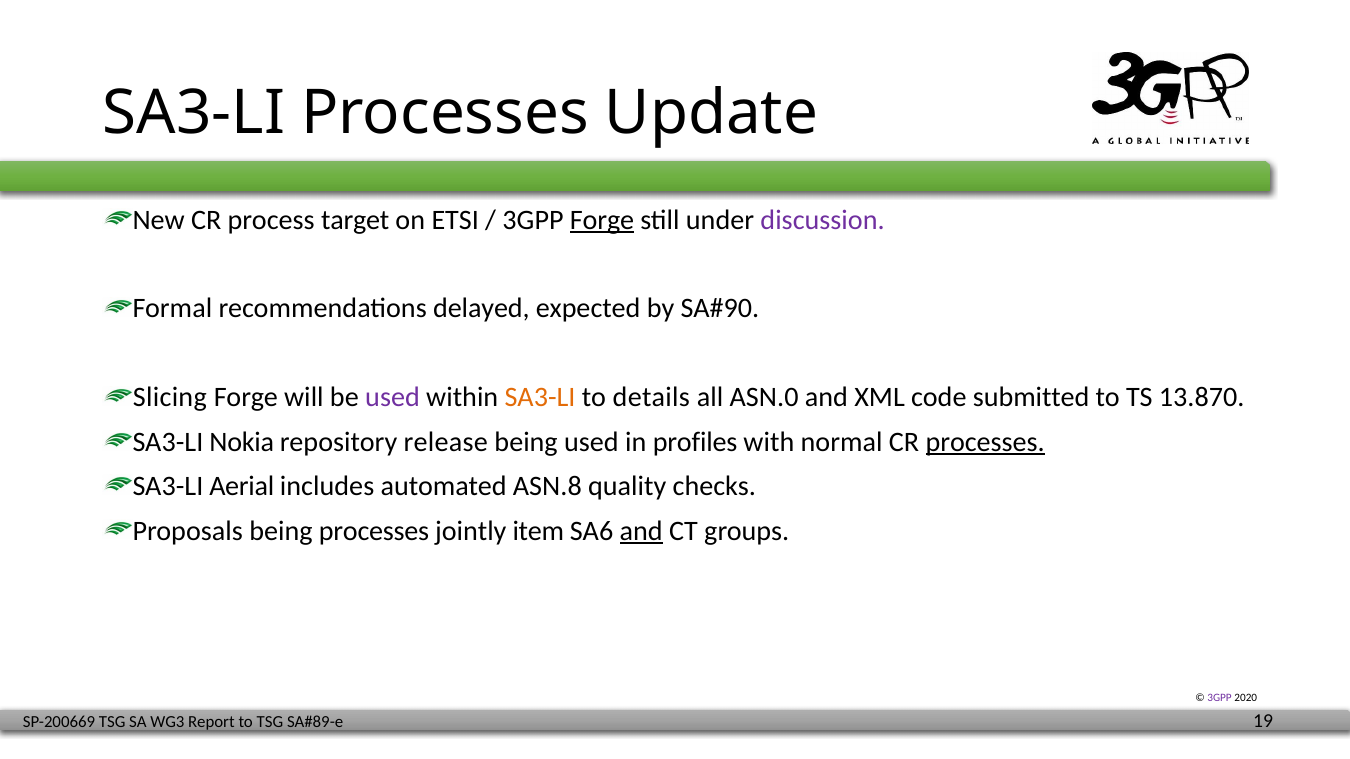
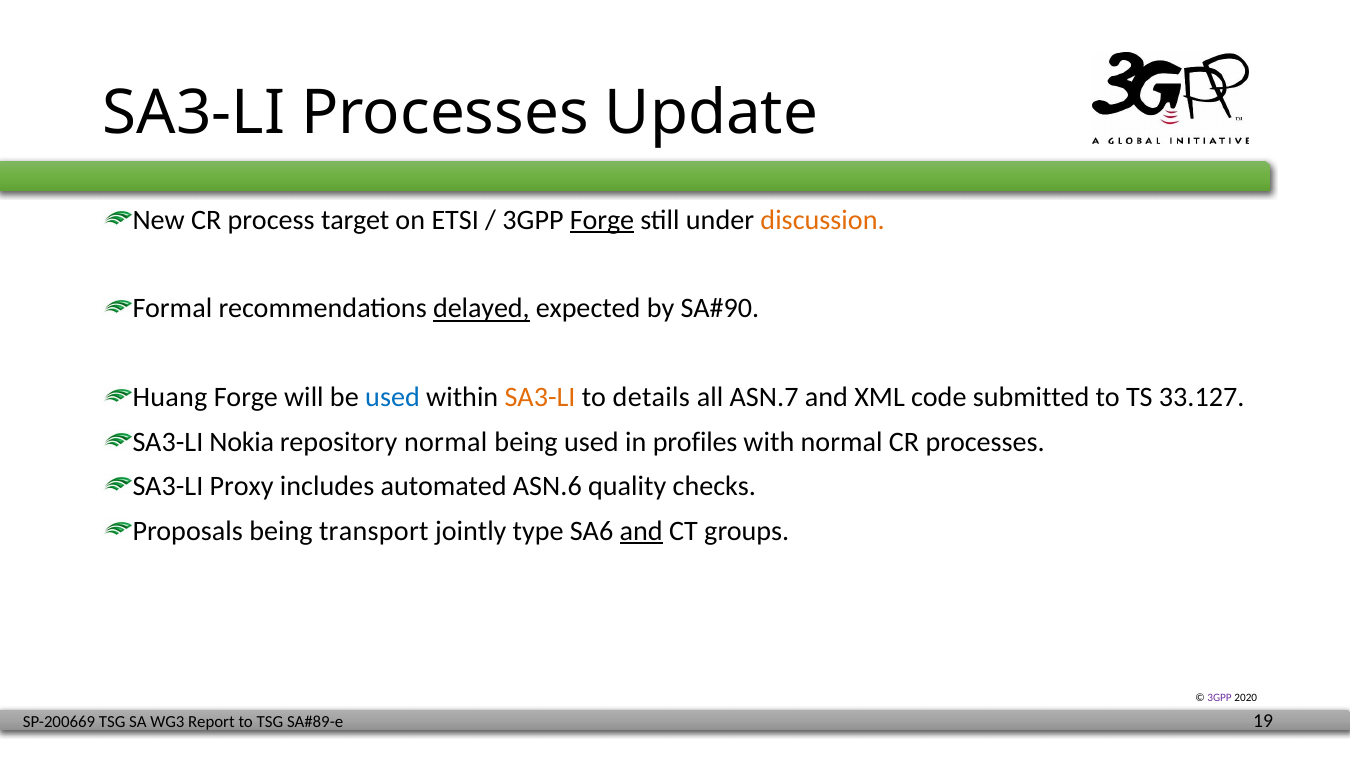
discussion colour: purple -> orange
delayed underline: none -> present
Slicing: Slicing -> Huang
used at (393, 398) colour: purple -> blue
ASN.0: ASN.0 -> ASN.7
13.870: 13.870 -> 33.127
repository release: release -> normal
processes at (985, 442) underline: present -> none
Aerial: Aerial -> Proxy
ASN.8: ASN.8 -> ASN.6
being processes: processes -> transport
item: item -> type
